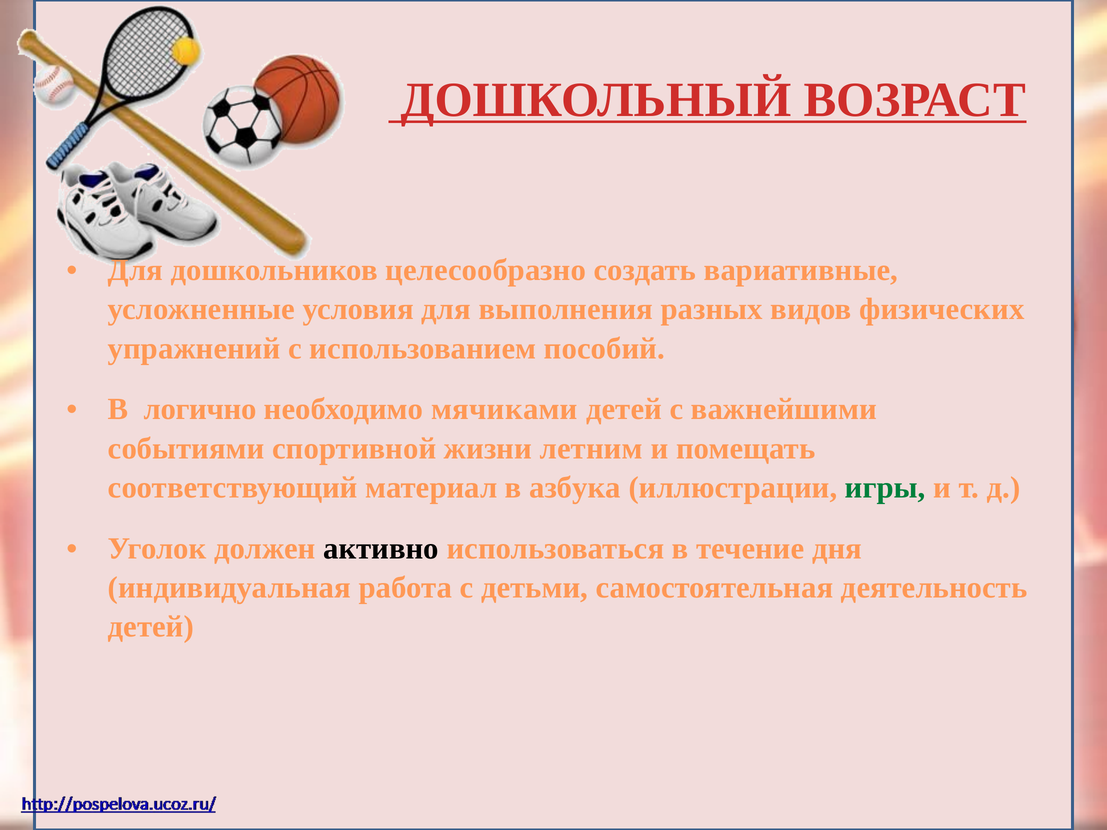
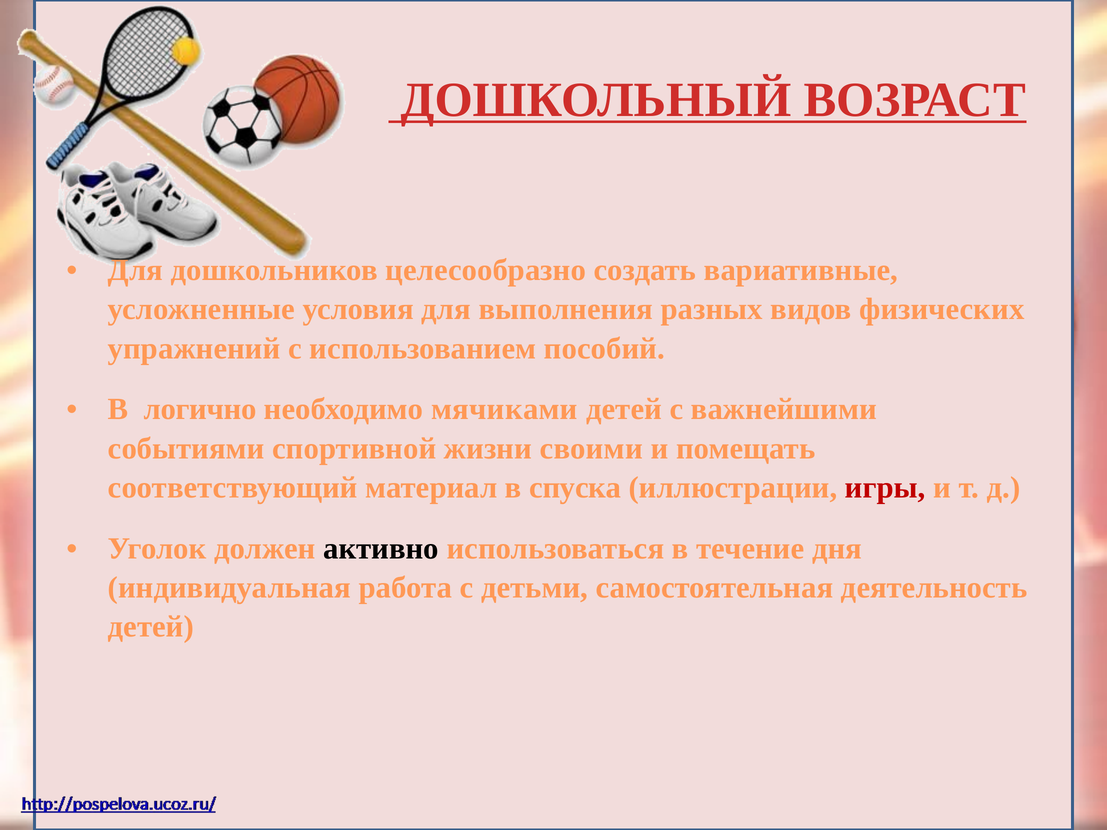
летним: летним -> своими
азбука: азбука -> спуска
игры colour: green -> red
